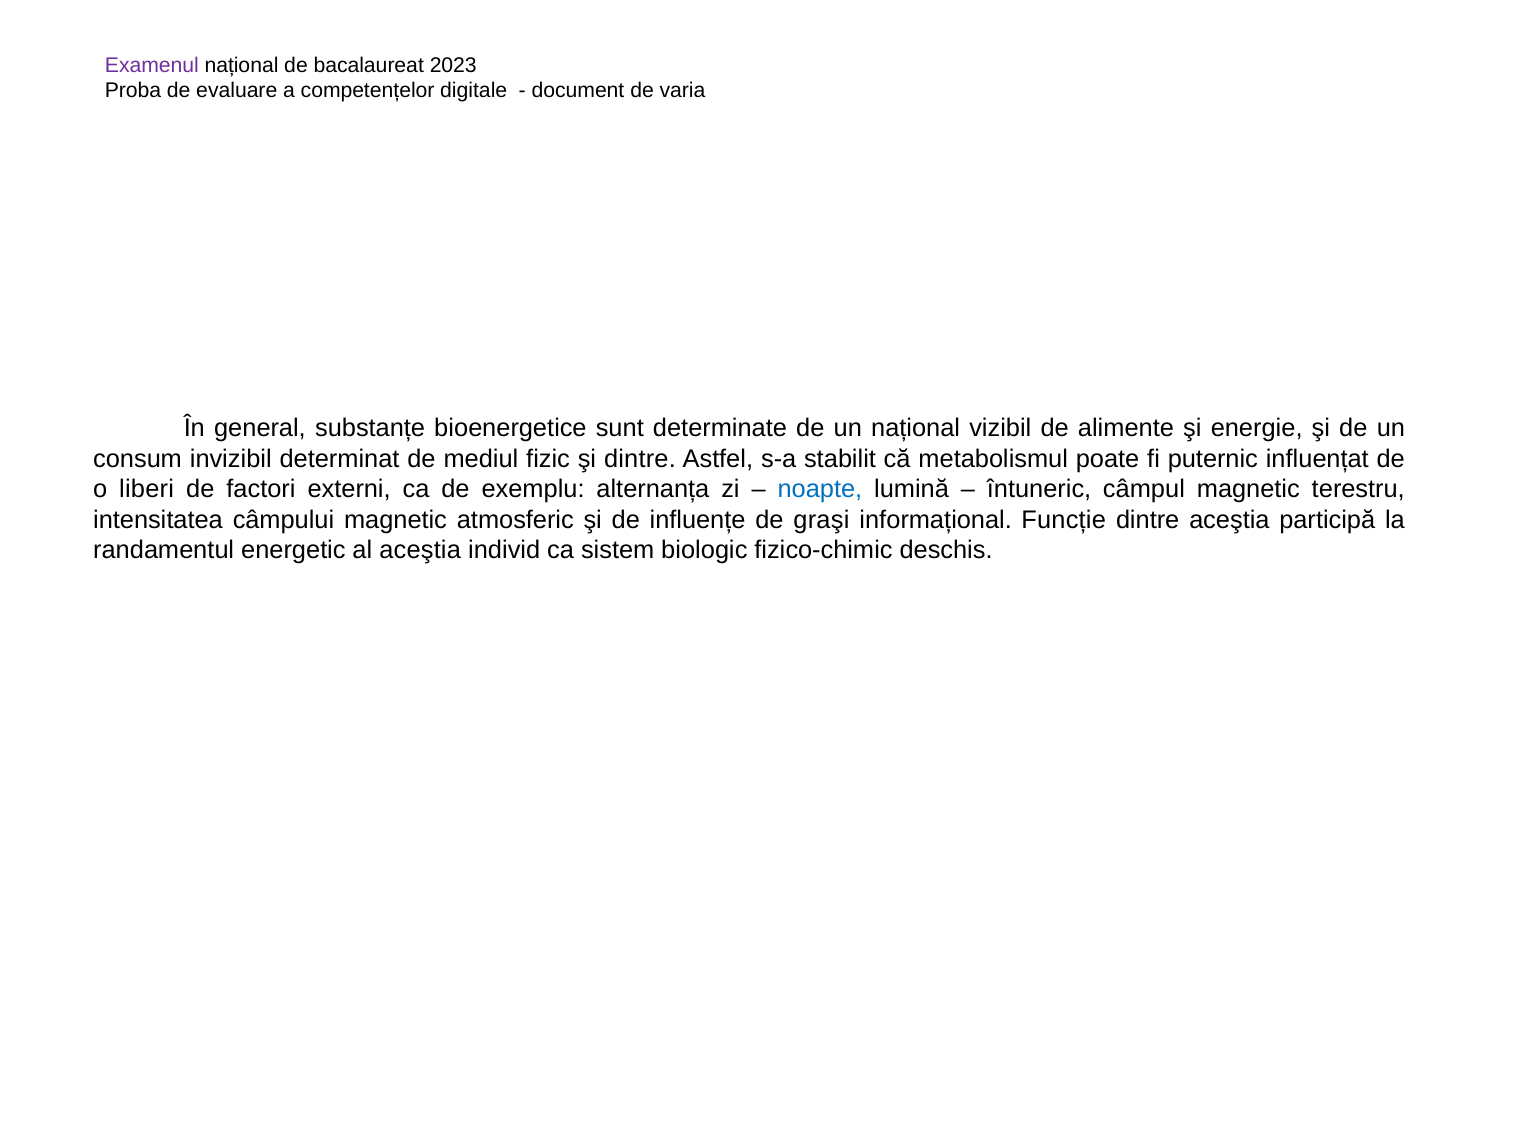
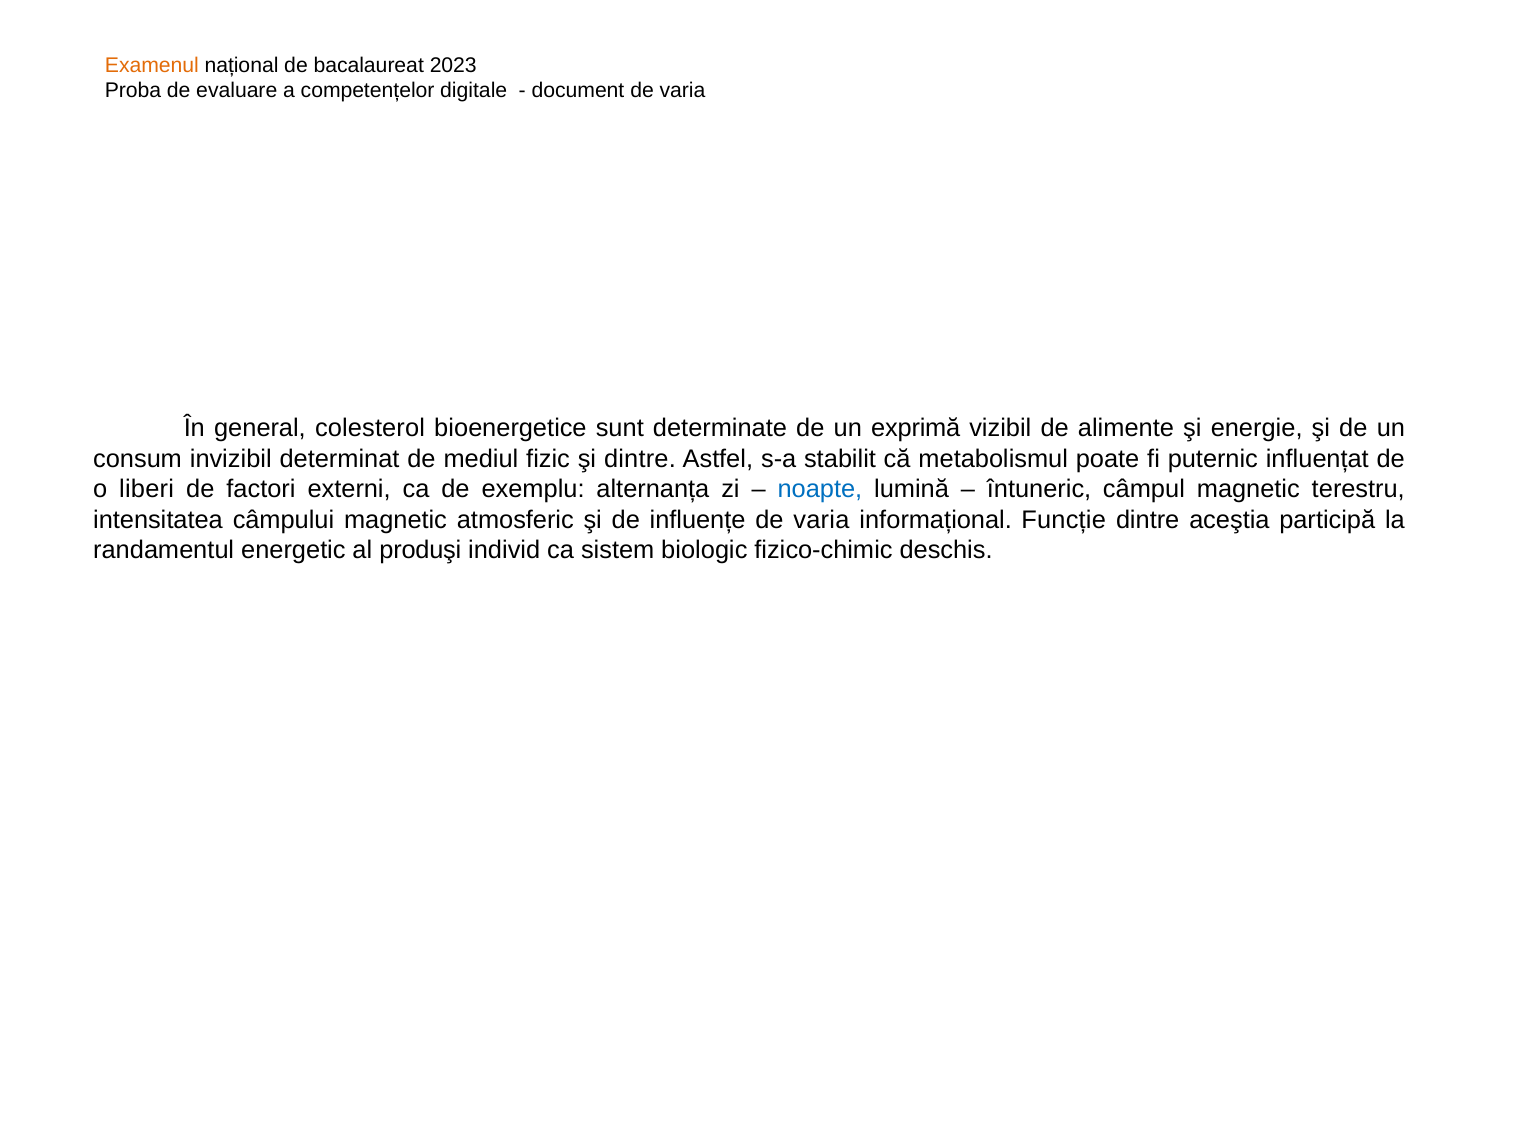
Examenul colour: purple -> orange
substanțe: substanțe -> colesterol
un național: național -> exprimă
influențe de graşi: graşi -> varia
al aceştia: aceştia -> produşi
